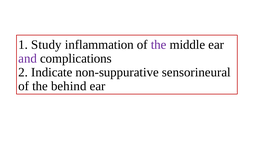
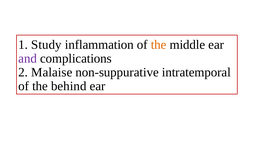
the at (159, 45) colour: purple -> orange
Indicate: Indicate -> Malaise
sensorineural: sensorineural -> intratemporal
